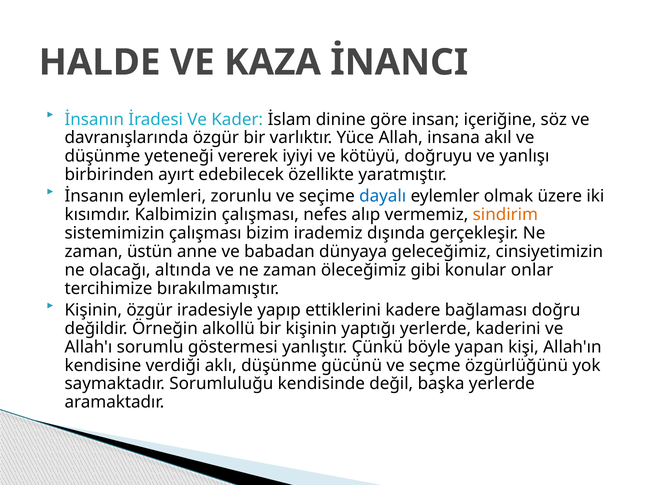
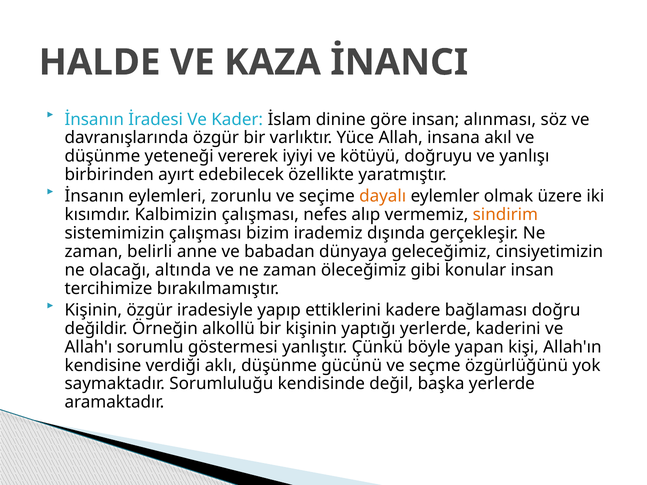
içeriğine: içeriğine -> alınması
dayalı colour: blue -> orange
üstün: üstün -> belirli
konular onlar: onlar -> insan
